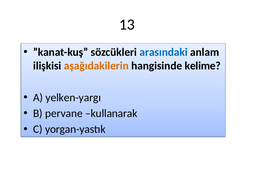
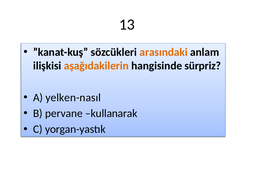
arasındaki colour: blue -> orange
kelime: kelime -> sürpriz
yelken-yargı: yelken-yargı -> yelken-nasıl
